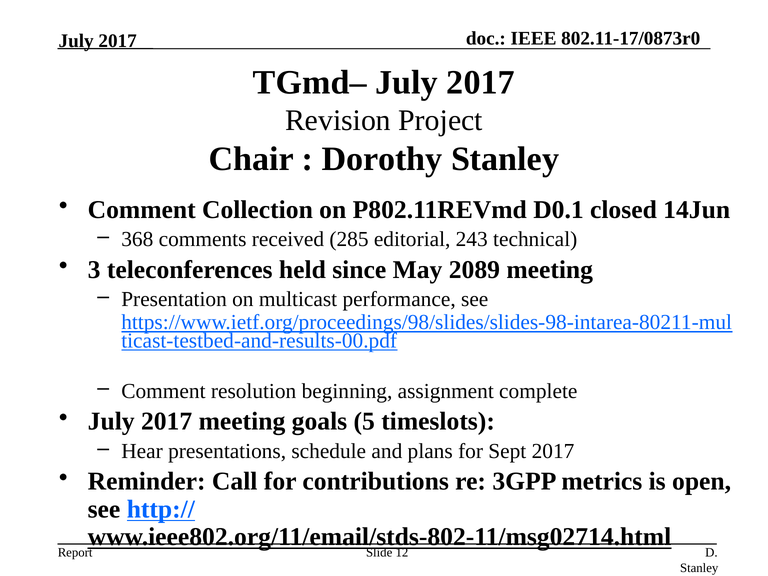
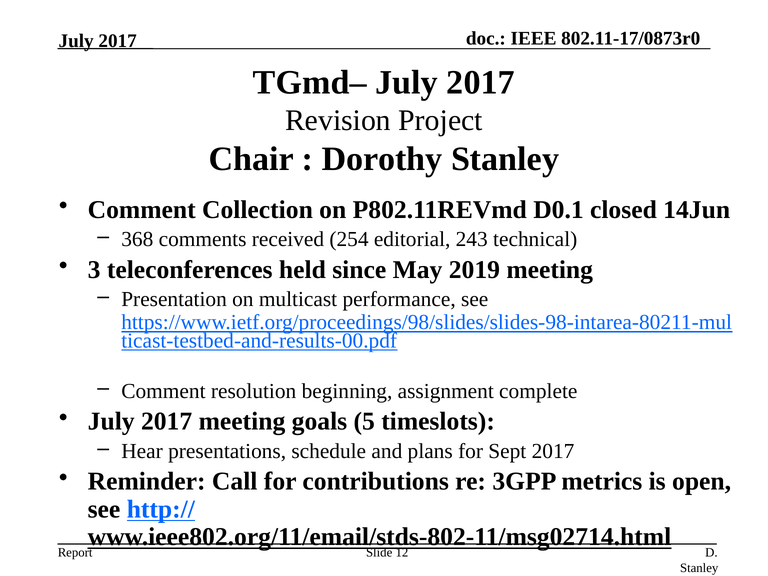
285: 285 -> 254
2089: 2089 -> 2019
